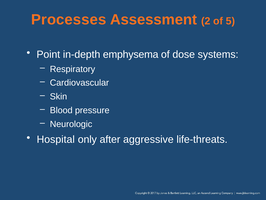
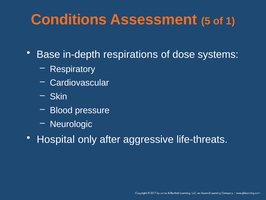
Processes: Processes -> Conditions
2: 2 -> 5
5: 5 -> 1
Point: Point -> Base
emphysema: emphysema -> respirations
